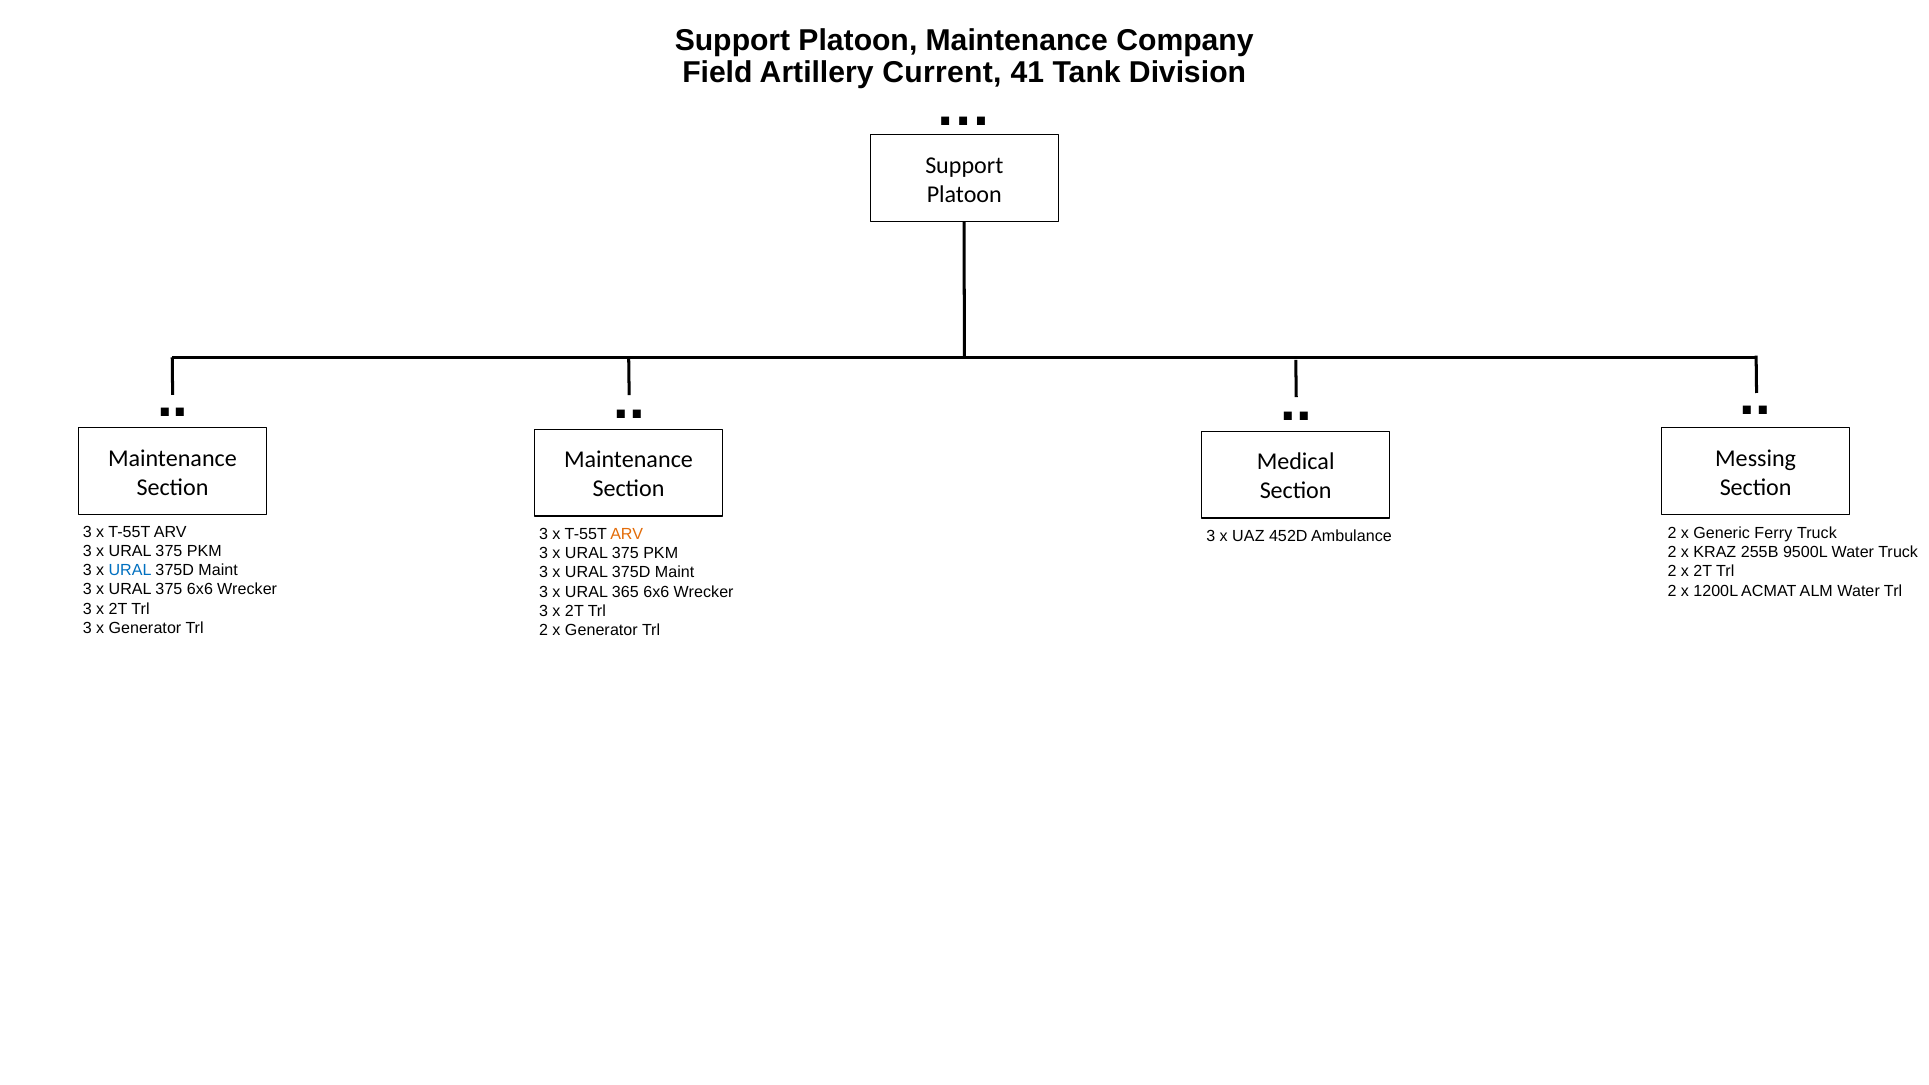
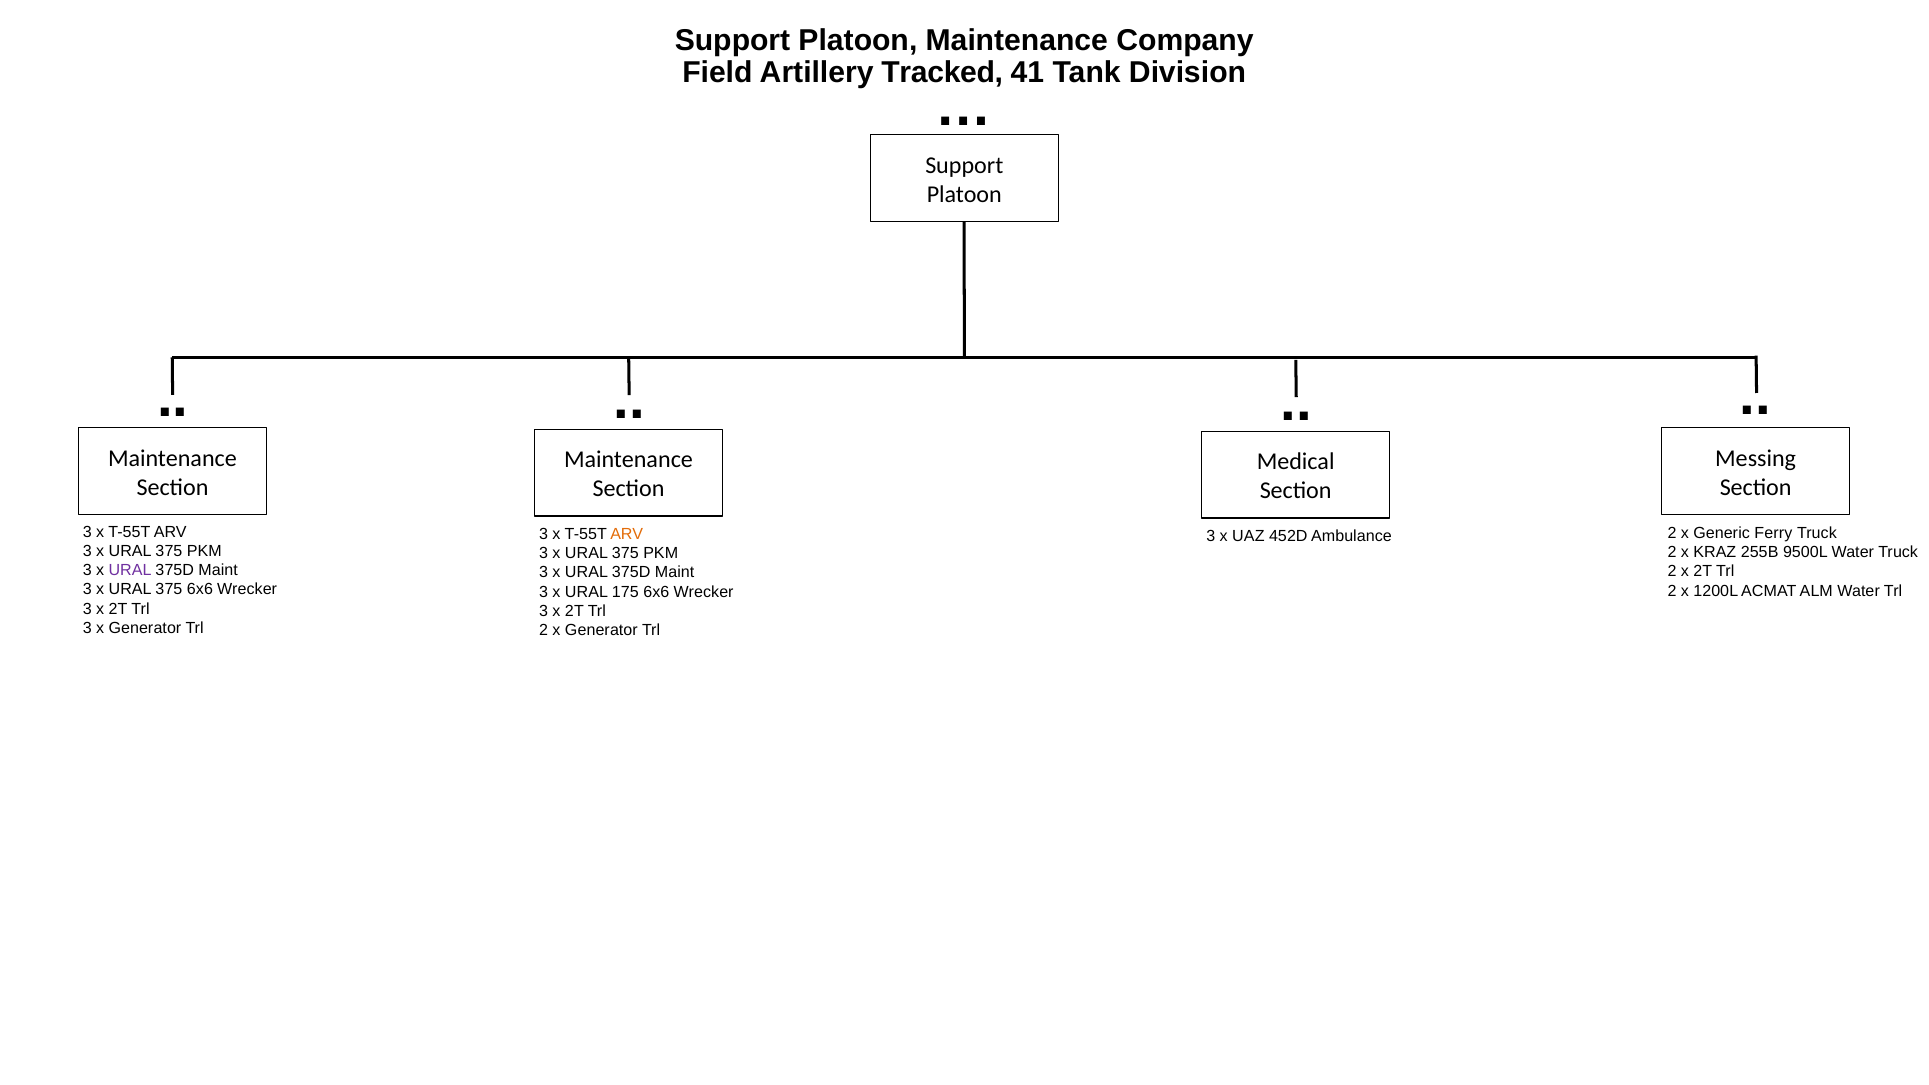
Current: Current -> Tracked
URAL at (130, 570) colour: blue -> purple
365: 365 -> 175
